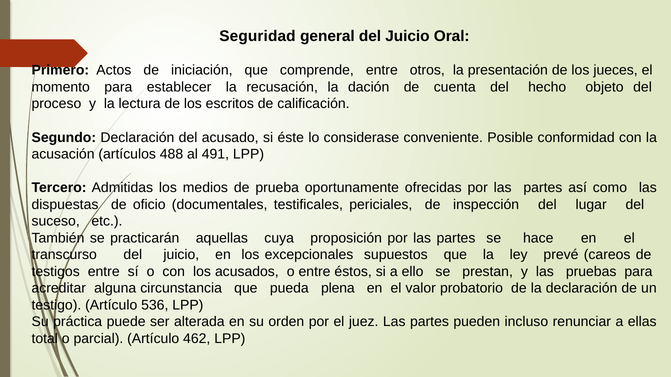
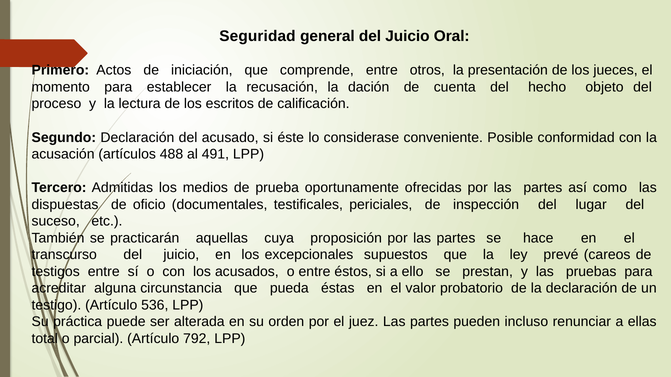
plena: plena -> éstas
462: 462 -> 792
